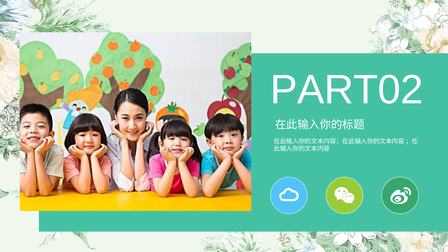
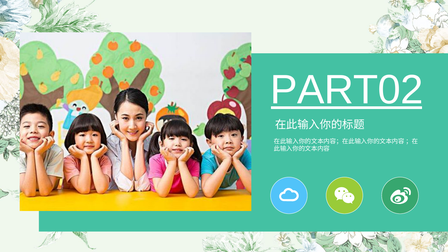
PART02 underline: none -> present
